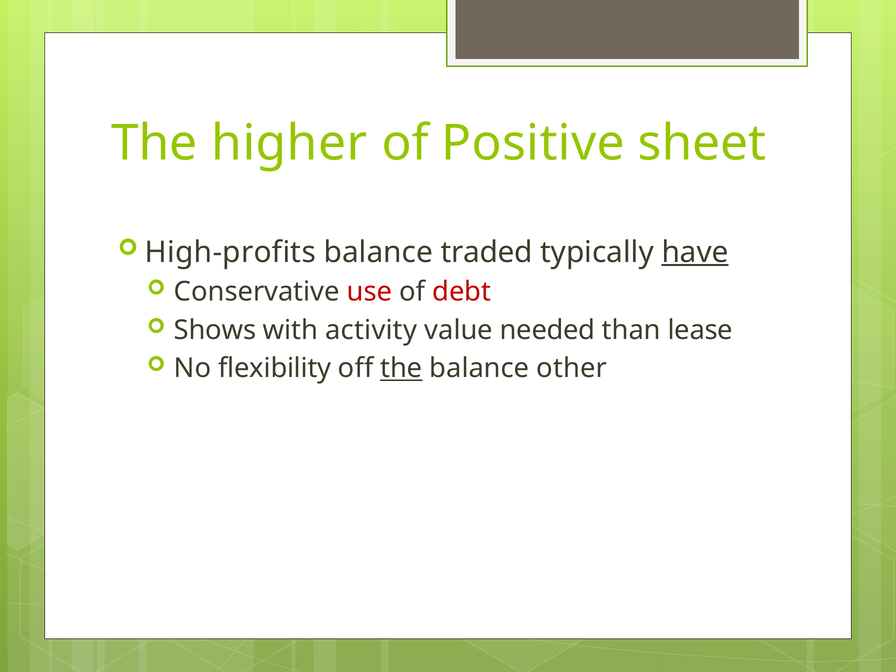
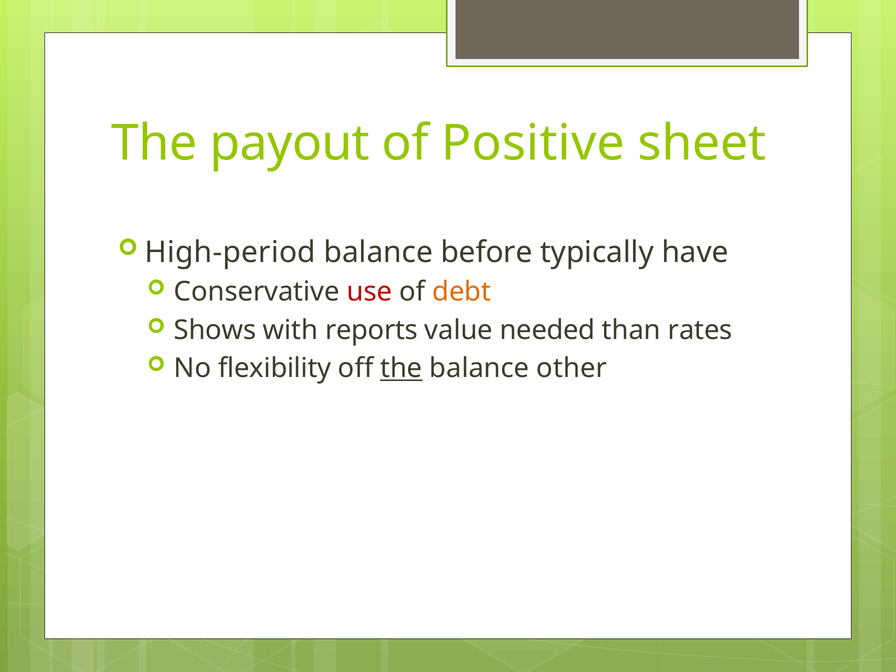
higher: higher -> payout
High-profits: High-profits -> High-period
traded: traded -> before
have underline: present -> none
debt colour: red -> orange
activity: activity -> reports
lease: lease -> rates
